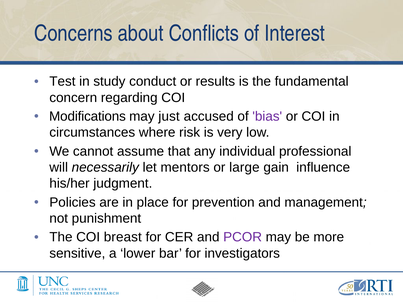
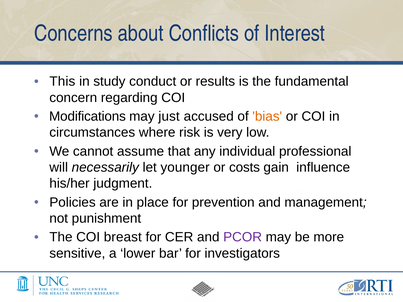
Test: Test -> This
bias colour: purple -> orange
mentors: mentors -> younger
large: large -> costs
